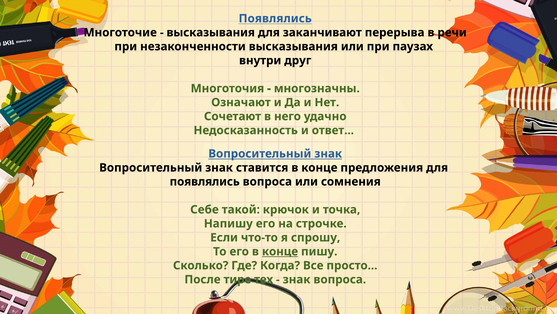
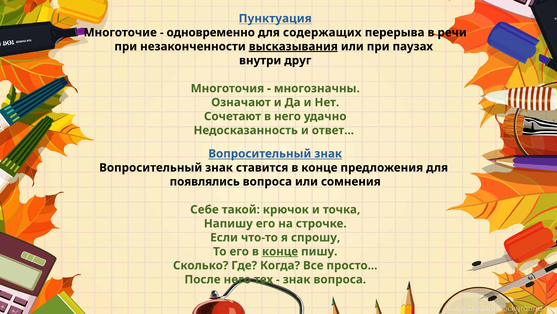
Появлялись at (275, 19): Появлялись -> Пунктуация
высказывания at (211, 32): высказывания -> одновременно
заканчивают: заканчивают -> содержащих
высказывания at (293, 46) underline: none -> present
После тире: тире -> него
